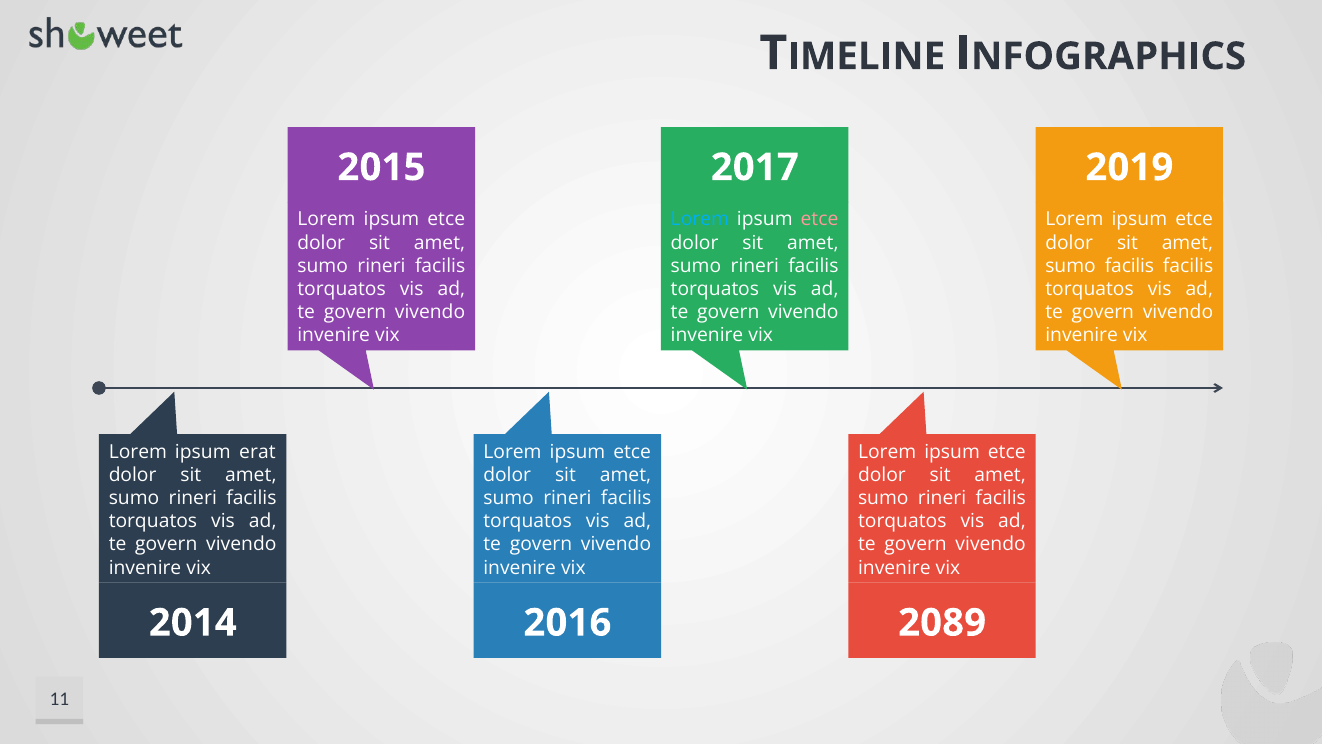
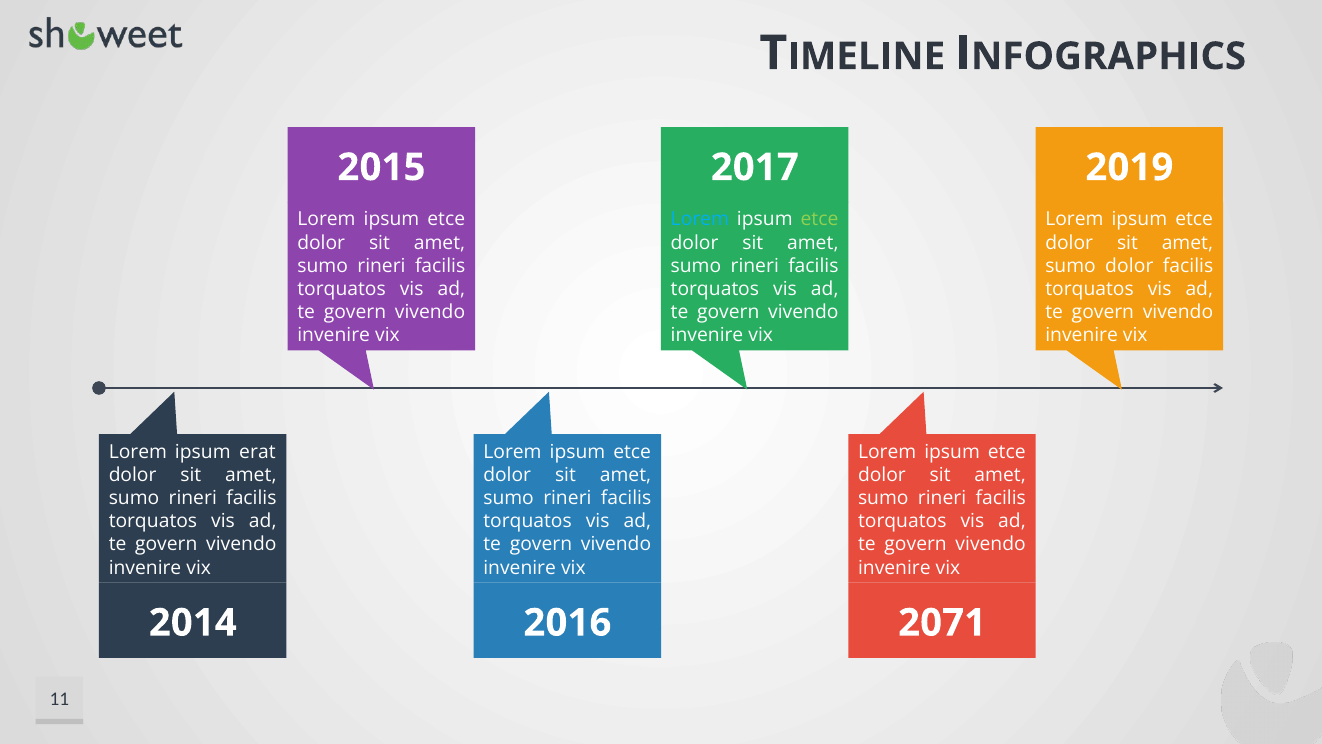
etce at (820, 219) colour: pink -> light green
sumo facilis: facilis -> dolor
2089: 2089 -> 2071
